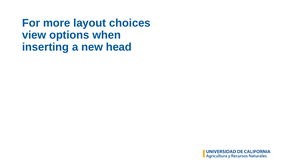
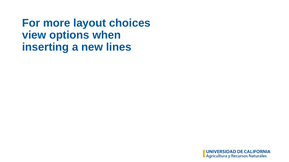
head: head -> lines
